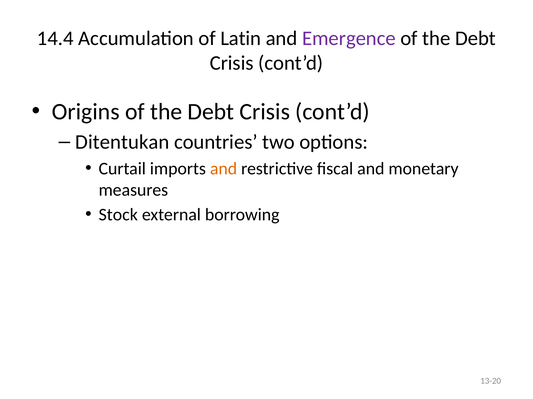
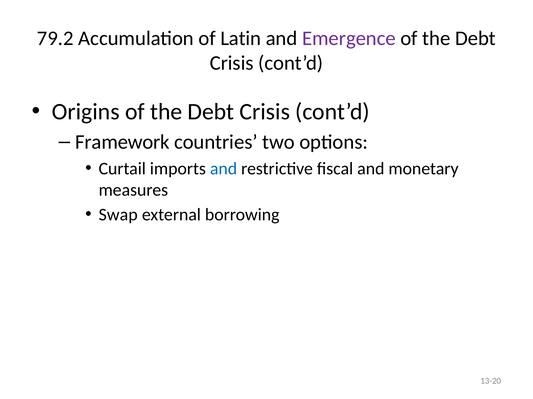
14.4: 14.4 -> 79.2
Ditentukan: Ditentukan -> Framework
and at (224, 169) colour: orange -> blue
Stock: Stock -> Swap
